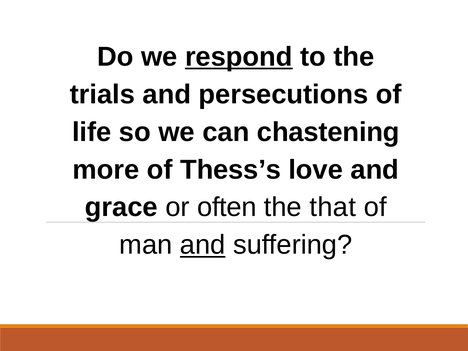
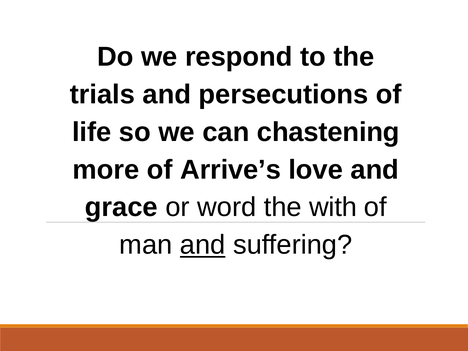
respond underline: present -> none
Thess’s: Thess’s -> Arrive’s
often: often -> word
that: that -> with
